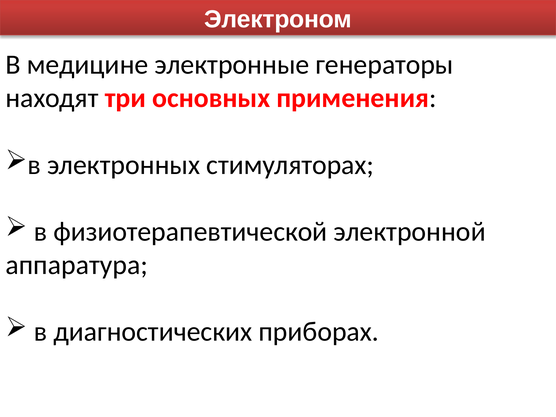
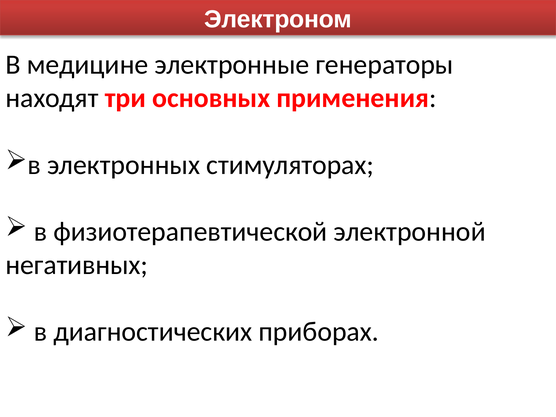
аппаратура: аппаратура -> негативных
